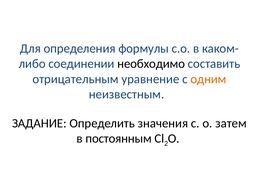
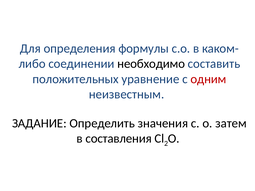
отрицательным: отрицательным -> положительных
одним colour: orange -> red
постоянным: постоянным -> составления
